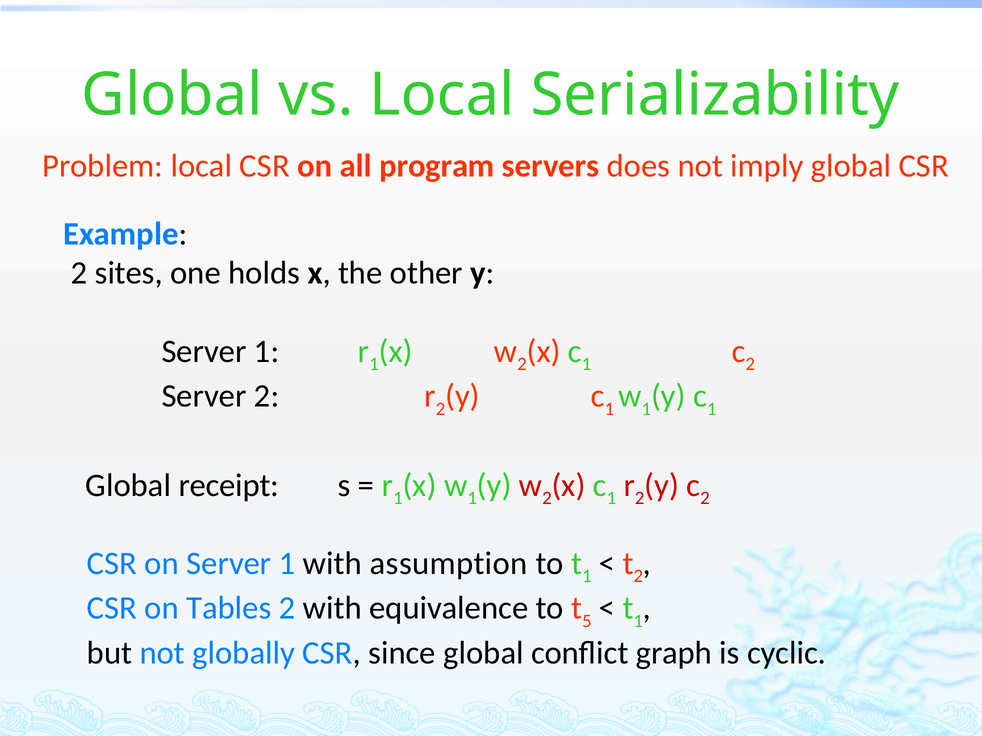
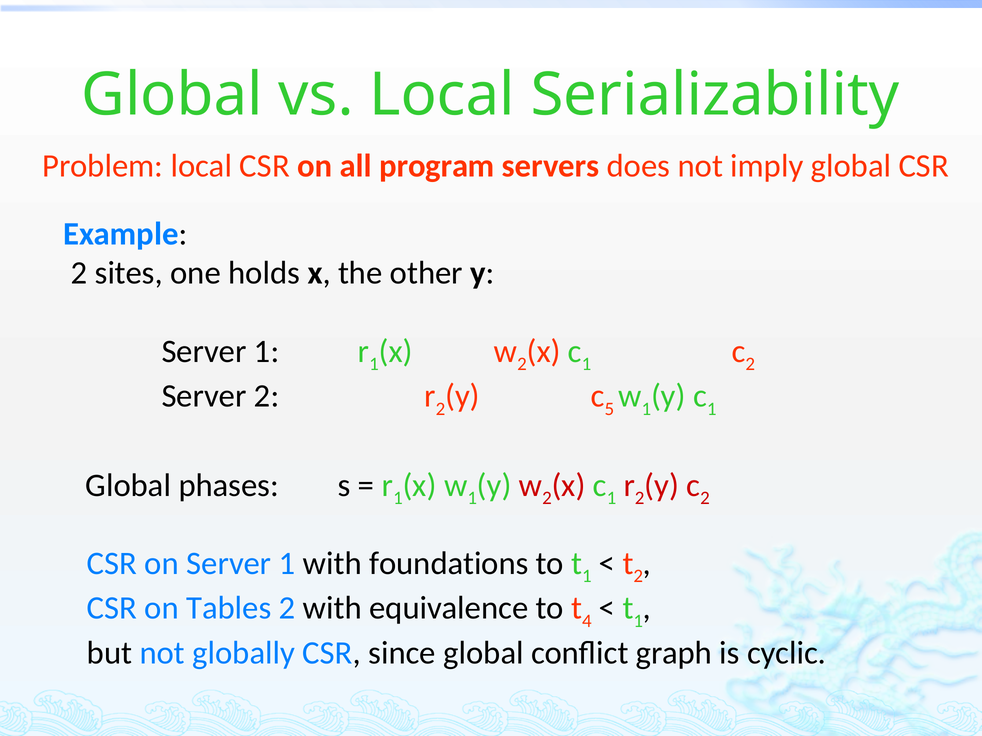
1 at (609, 409): 1 -> 5
receipt: receipt -> phases
assumption: assumption -> foundations
5: 5 -> 4
